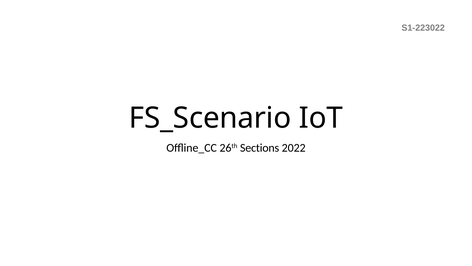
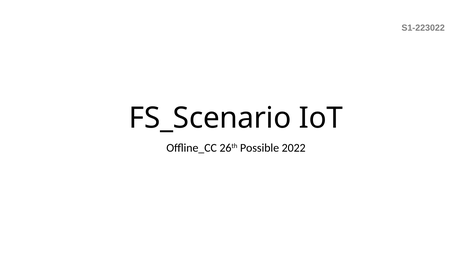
Sections: Sections -> Possible
